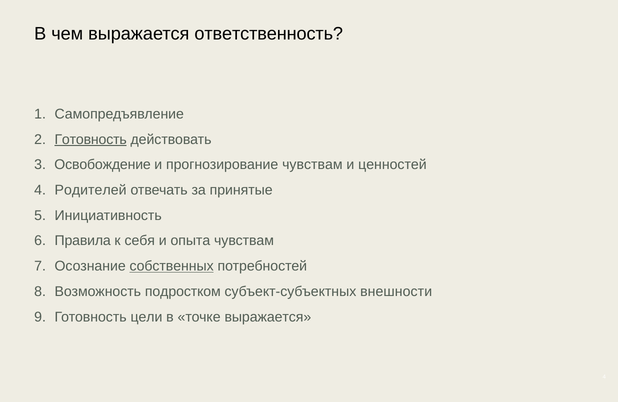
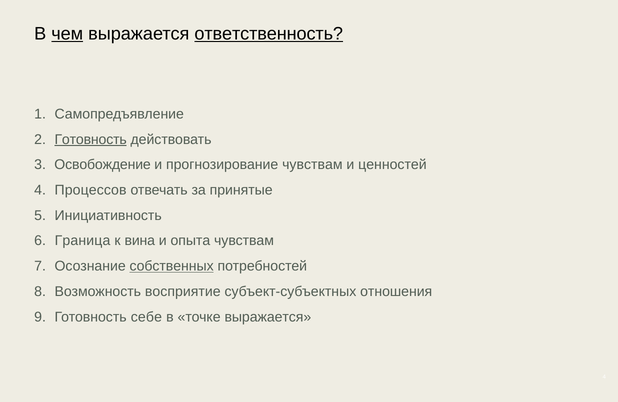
чем underline: none -> present
ответственность underline: none -> present
Родителей: Родителей -> Процессов
Правила: Правила -> Граница
себя: себя -> вина
подростком: подростком -> восприятие
внешности: внешности -> отношения
цели: цели -> себе
